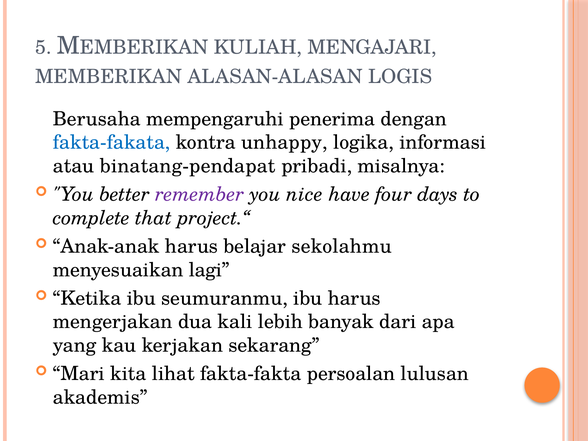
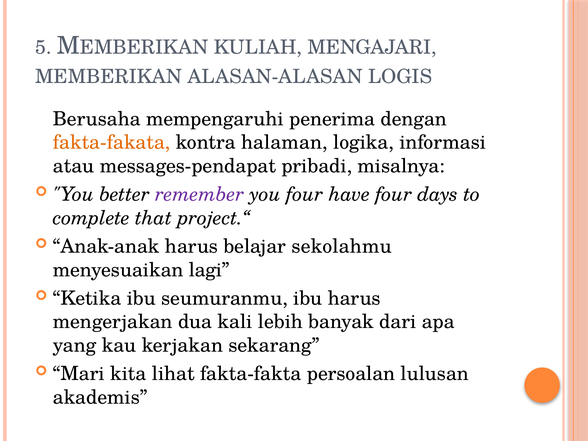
fakta-fakata colour: blue -> orange
unhappy: unhappy -> halaman
binatang-pendapat: binatang-pendapat -> messages-pendapat
you nice: nice -> four
